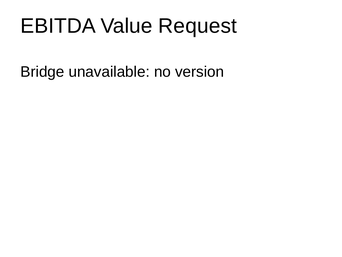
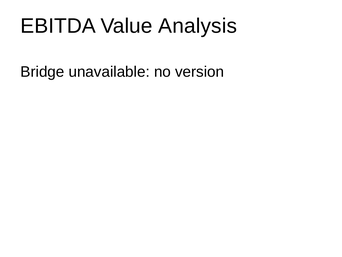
Request: Request -> Analysis
